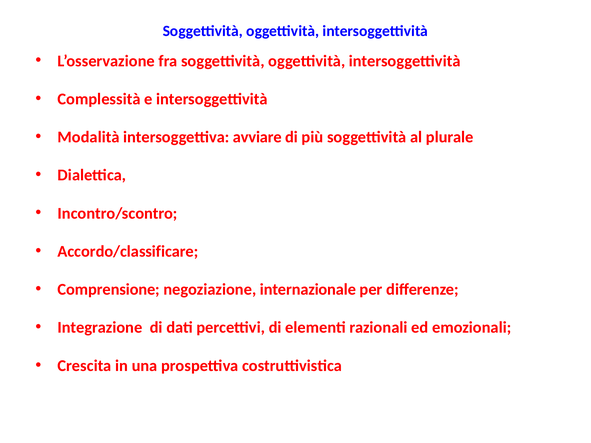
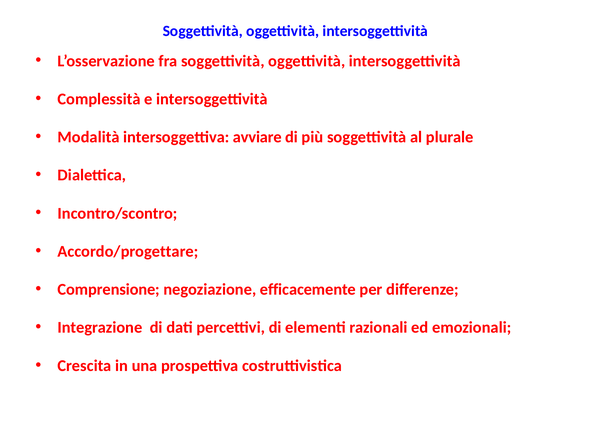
Accordo/classificare: Accordo/classificare -> Accordo/progettare
internazionale: internazionale -> efficacemente
